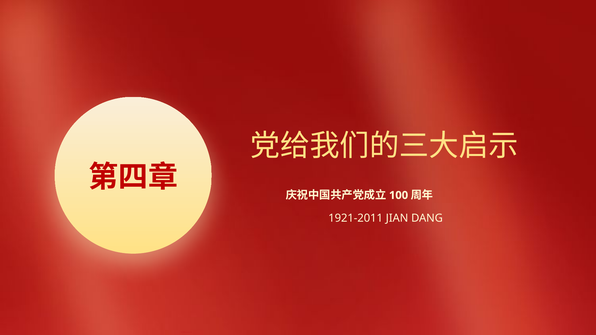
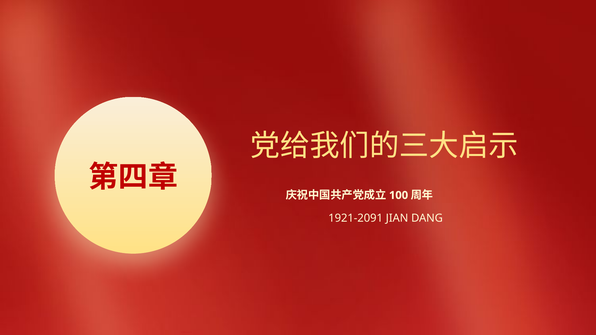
1921-2011: 1921-2011 -> 1921-2091
